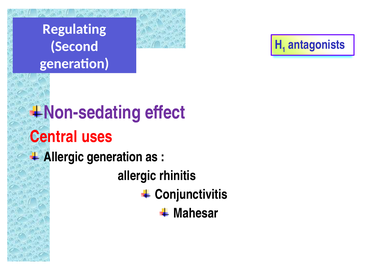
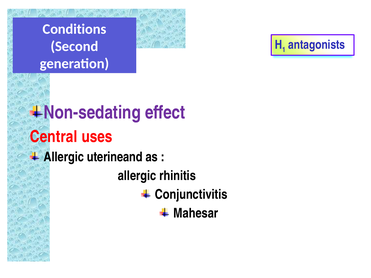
Regulating: Regulating -> Conditions
Allergic generation: generation -> uterineand
